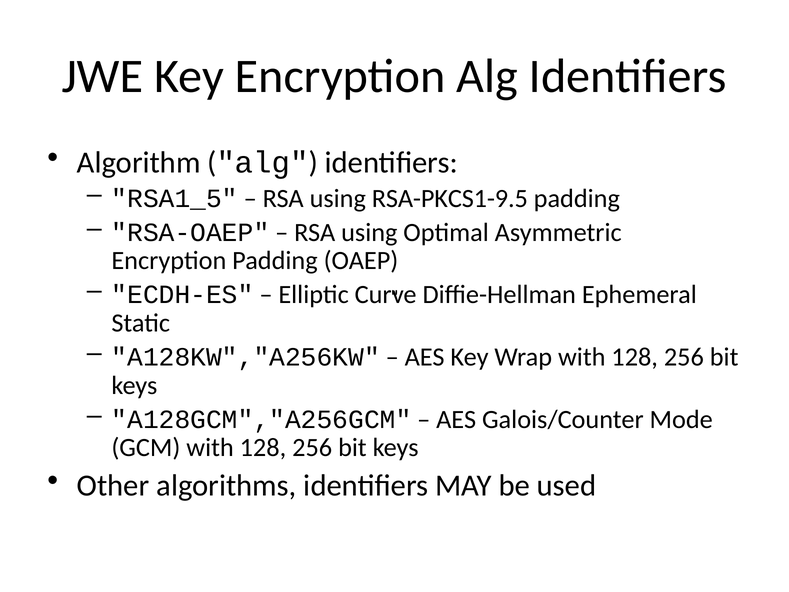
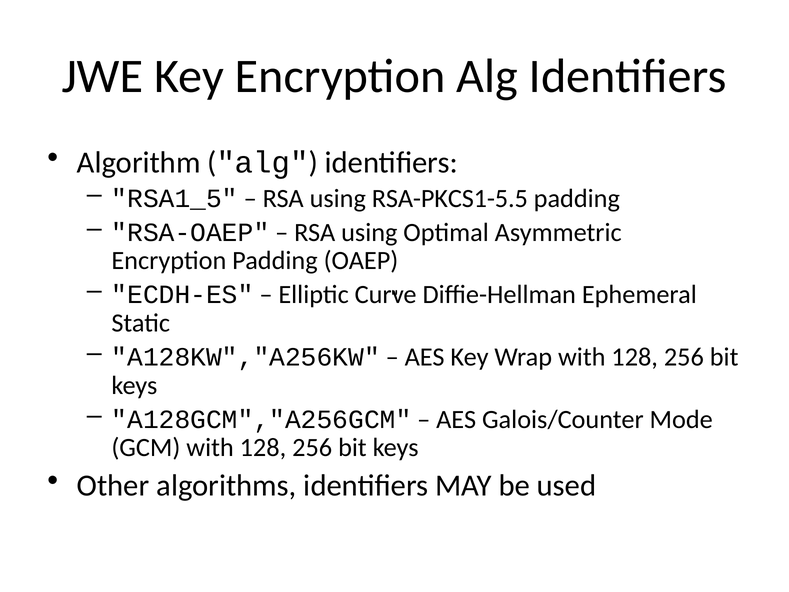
RSA-PKCS1-9.5: RSA-PKCS1-9.5 -> RSA-PKCS1-5.5
